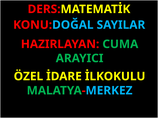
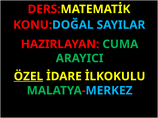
ÖZEL underline: none -> present
